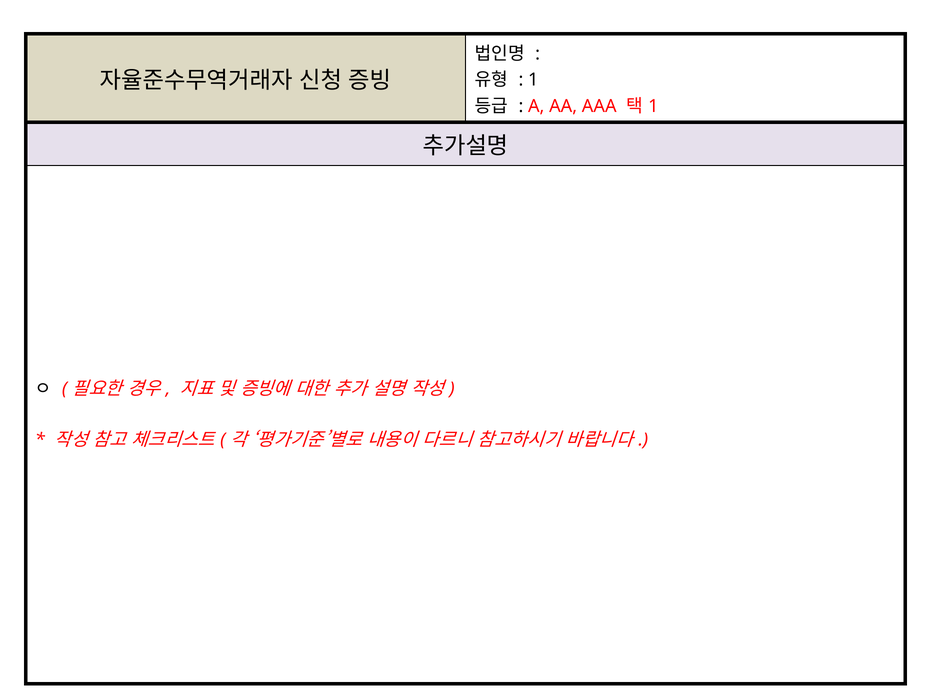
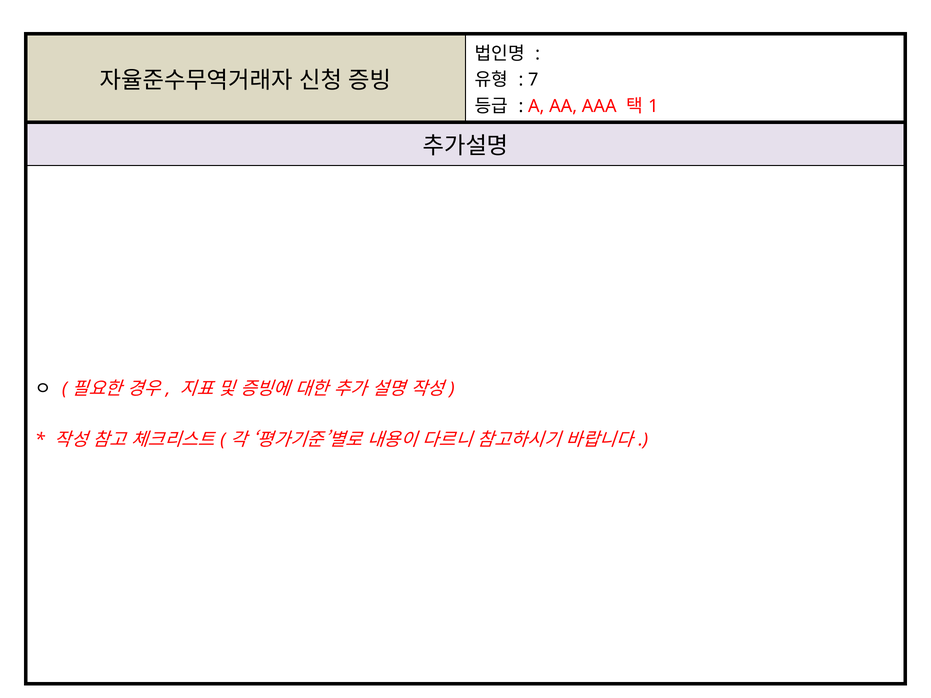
1 at (533, 80): 1 -> 7
